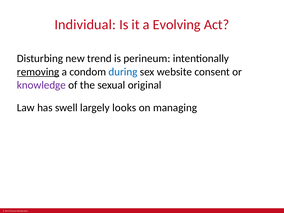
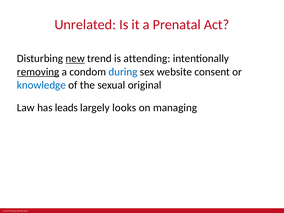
Individual: Individual -> Unrelated
Evolving: Evolving -> Prenatal
new underline: none -> present
perineum: perineum -> attending
knowledge colour: purple -> blue
swell: swell -> leads
